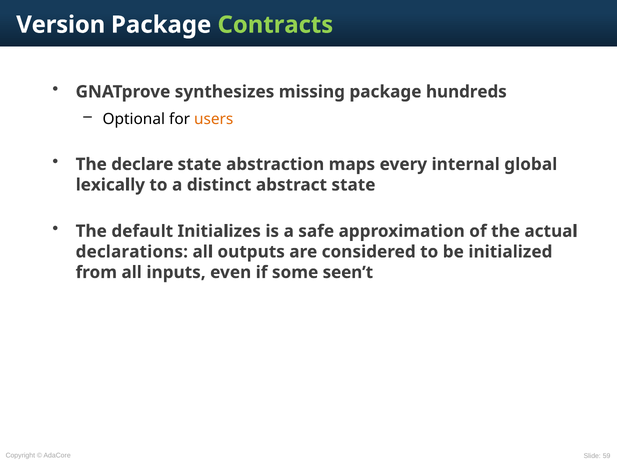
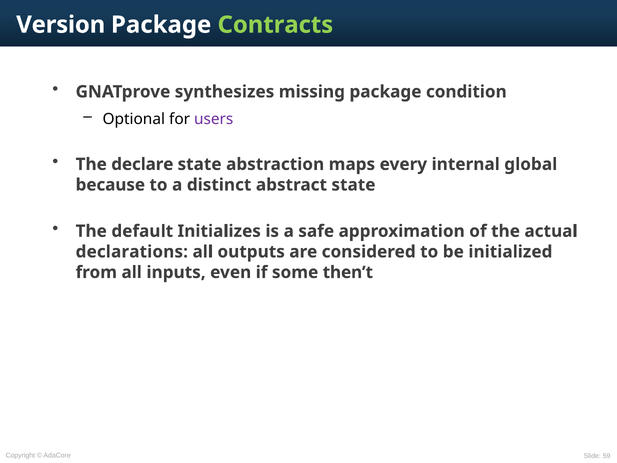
hundreds: hundreds -> condition
users colour: orange -> purple
lexically: lexically -> because
seen’t: seen’t -> then’t
